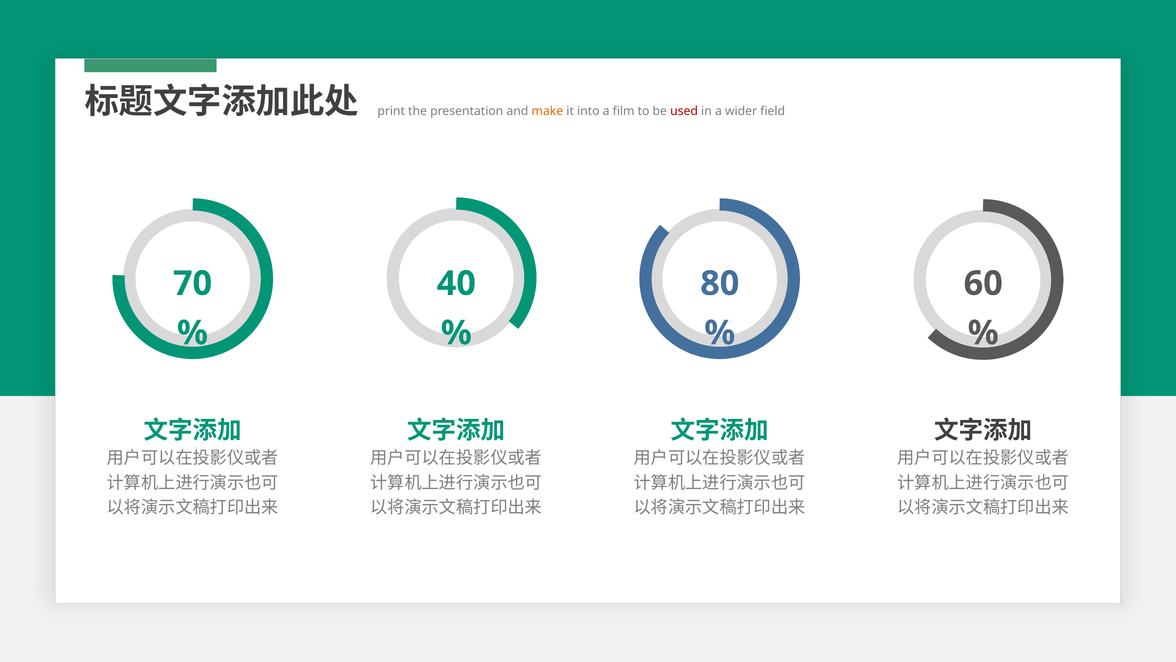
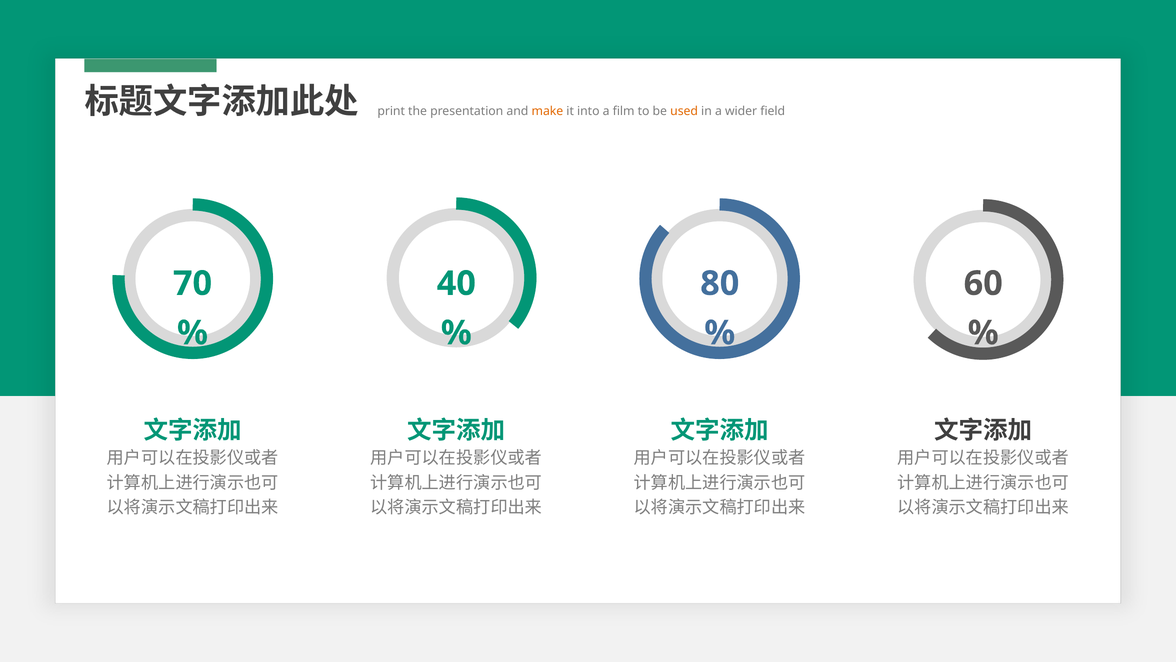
used colour: red -> orange
